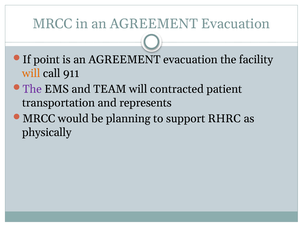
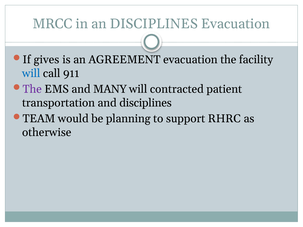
in an AGREEMENT: AGREEMENT -> DISCIPLINES
point: point -> gives
will at (31, 73) colour: orange -> blue
TEAM: TEAM -> MANY
and represents: represents -> disciplines
MRCC at (39, 119): MRCC -> TEAM
physically: physically -> otherwise
